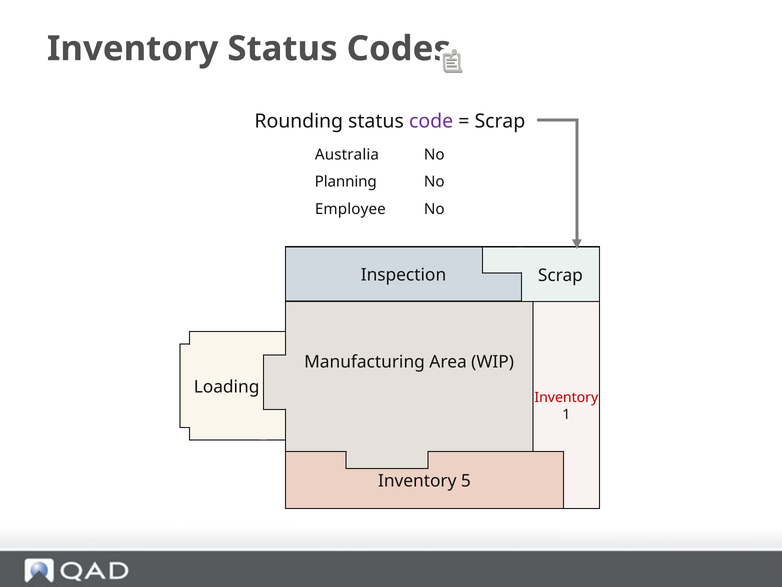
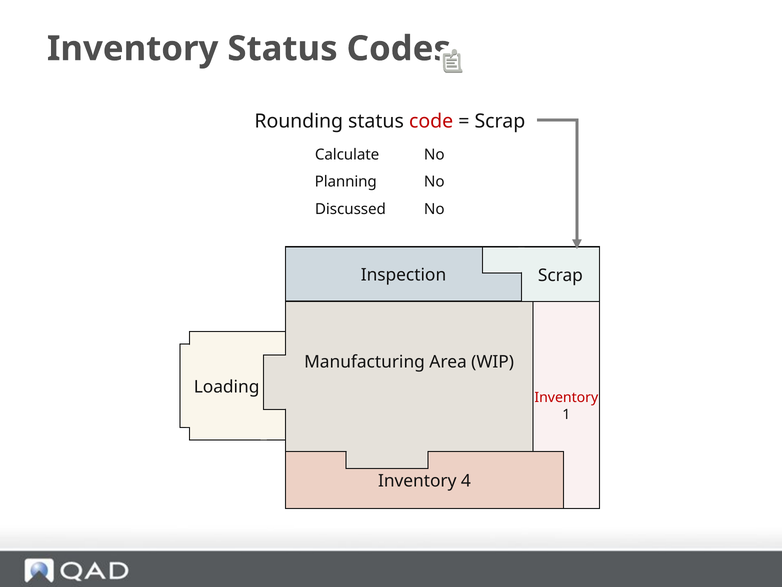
code colour: purple -> red
Australia: Australia -> Calculate
Employee: Employee -> Discussed
5: 5 -> 4
